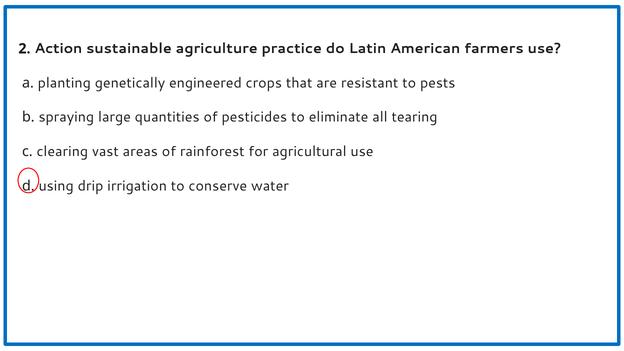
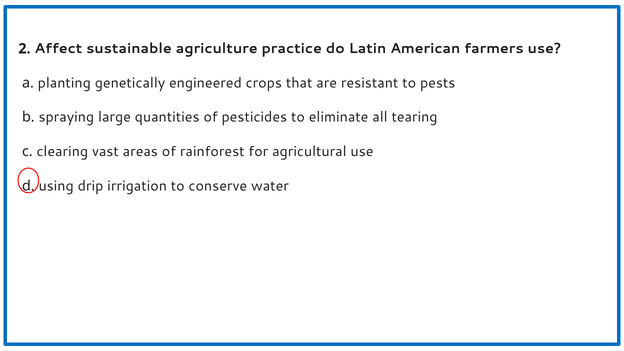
Action: Action -> Affect
